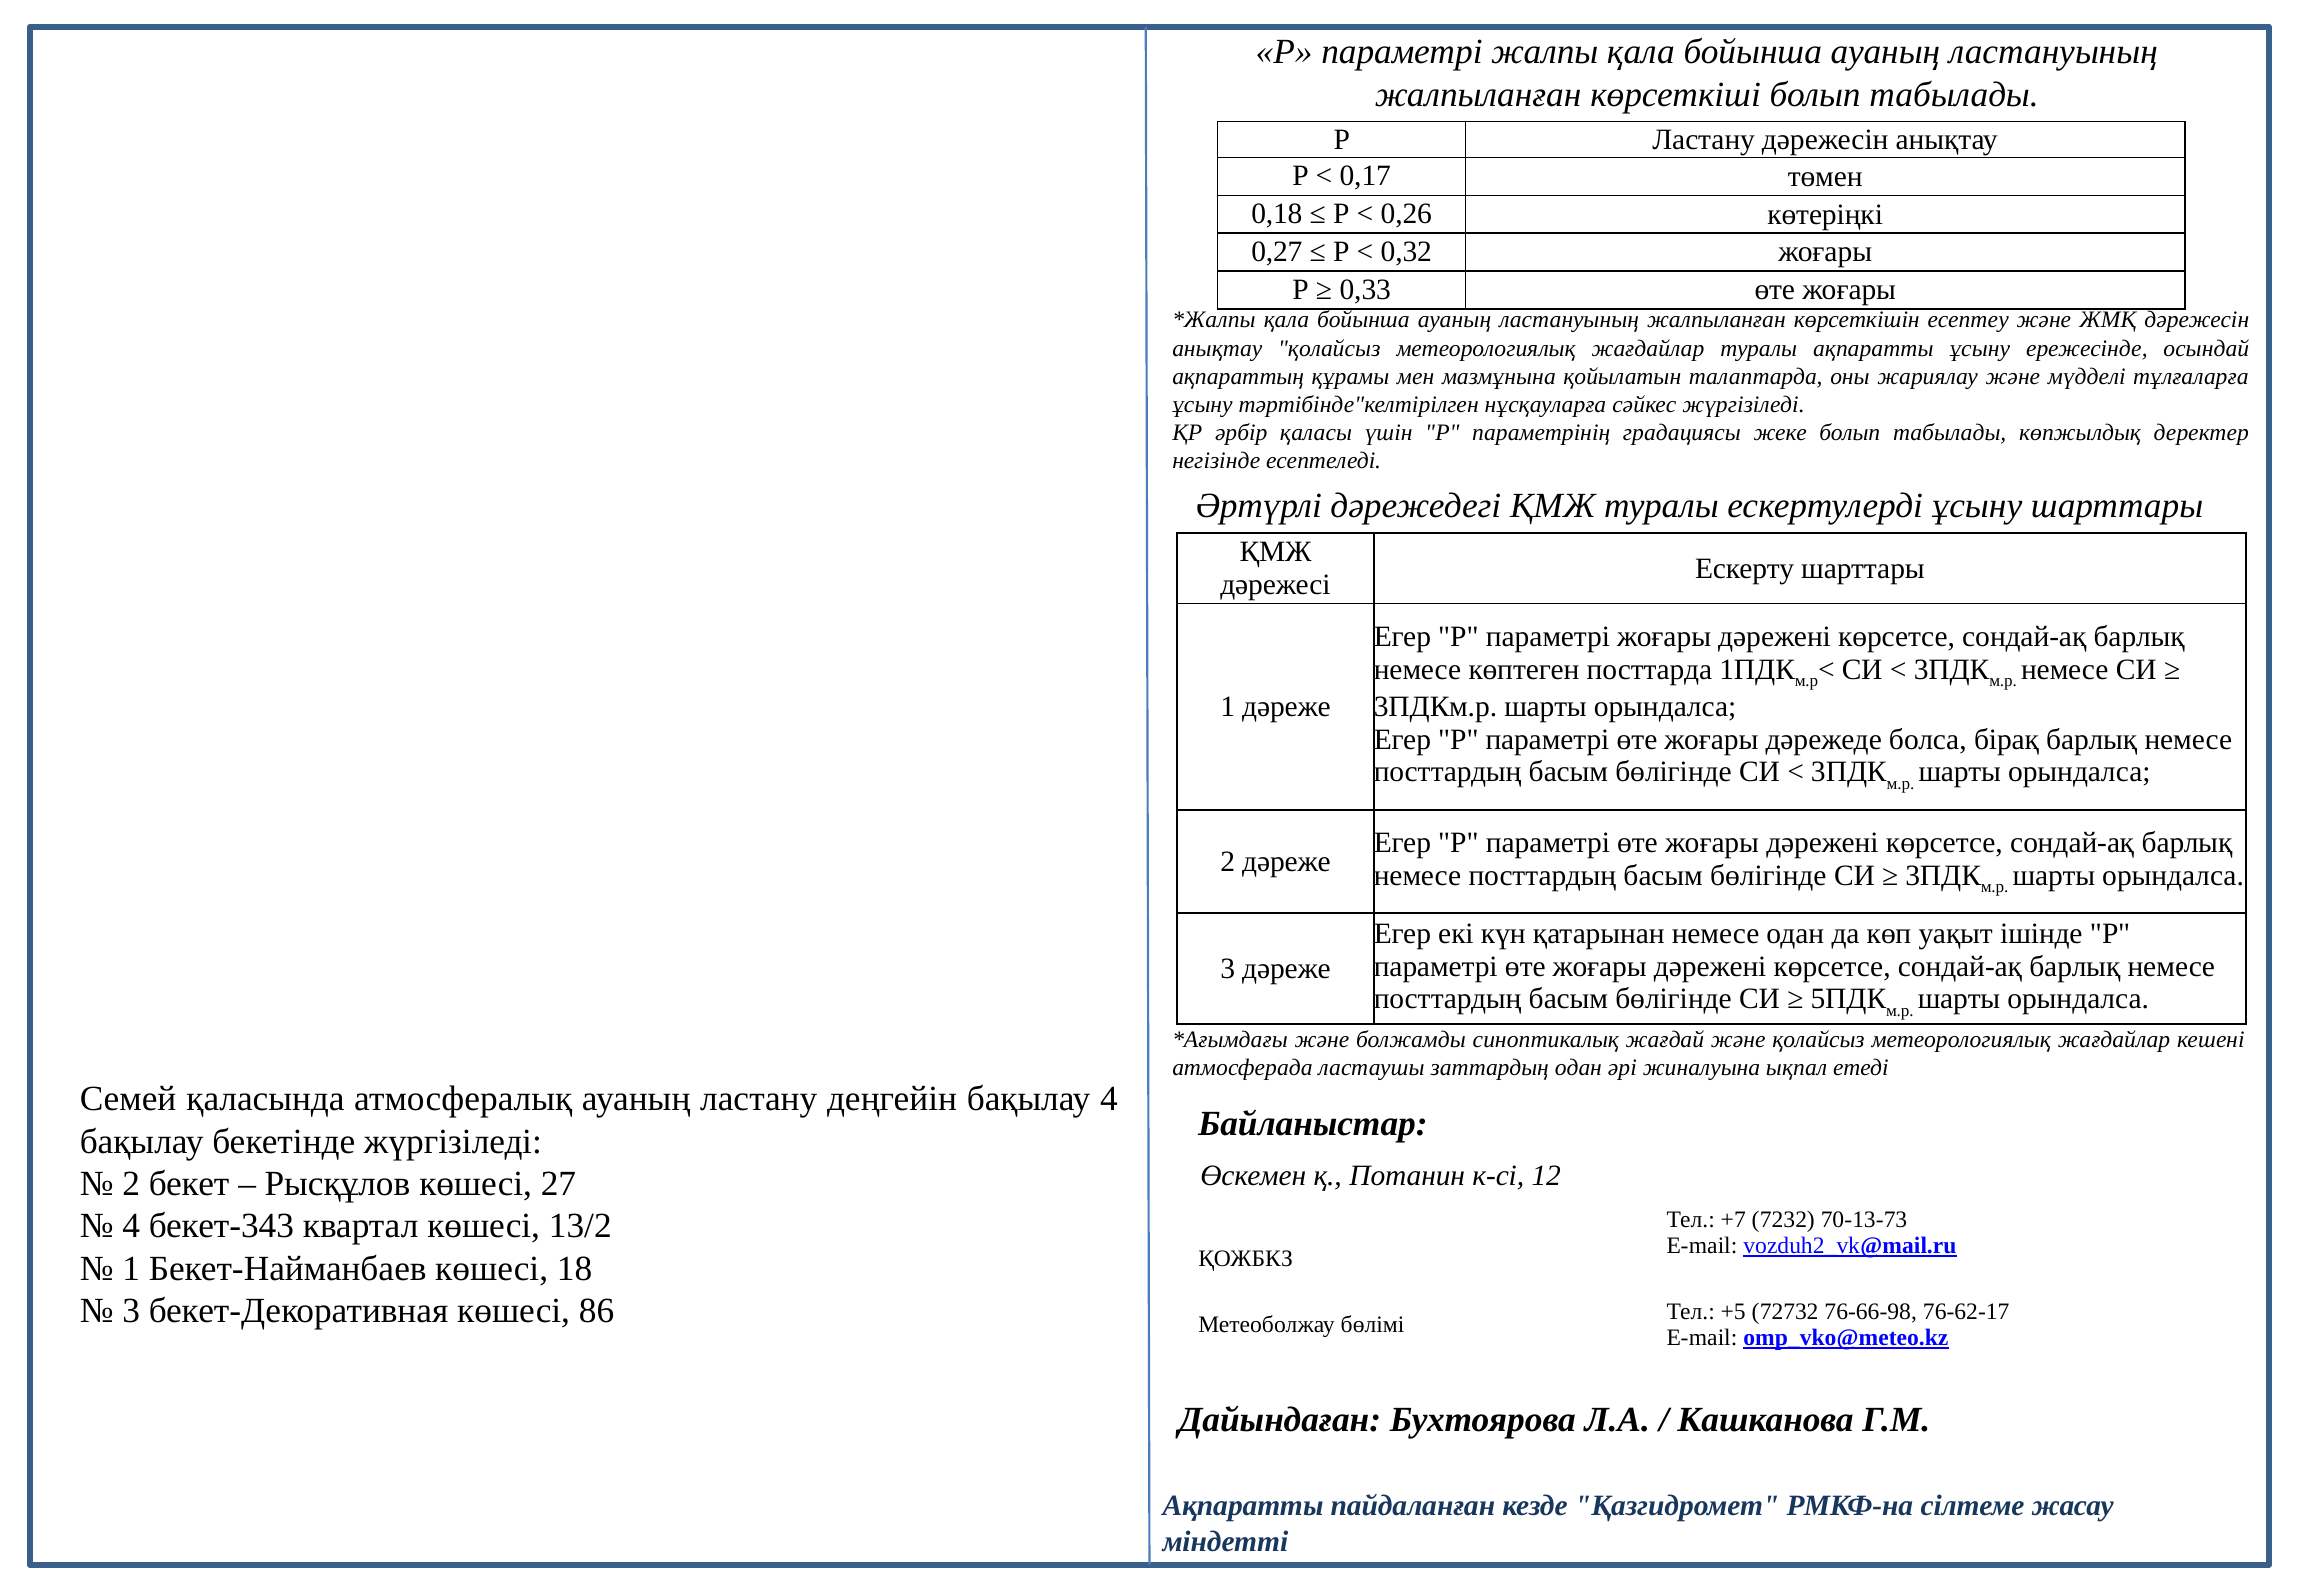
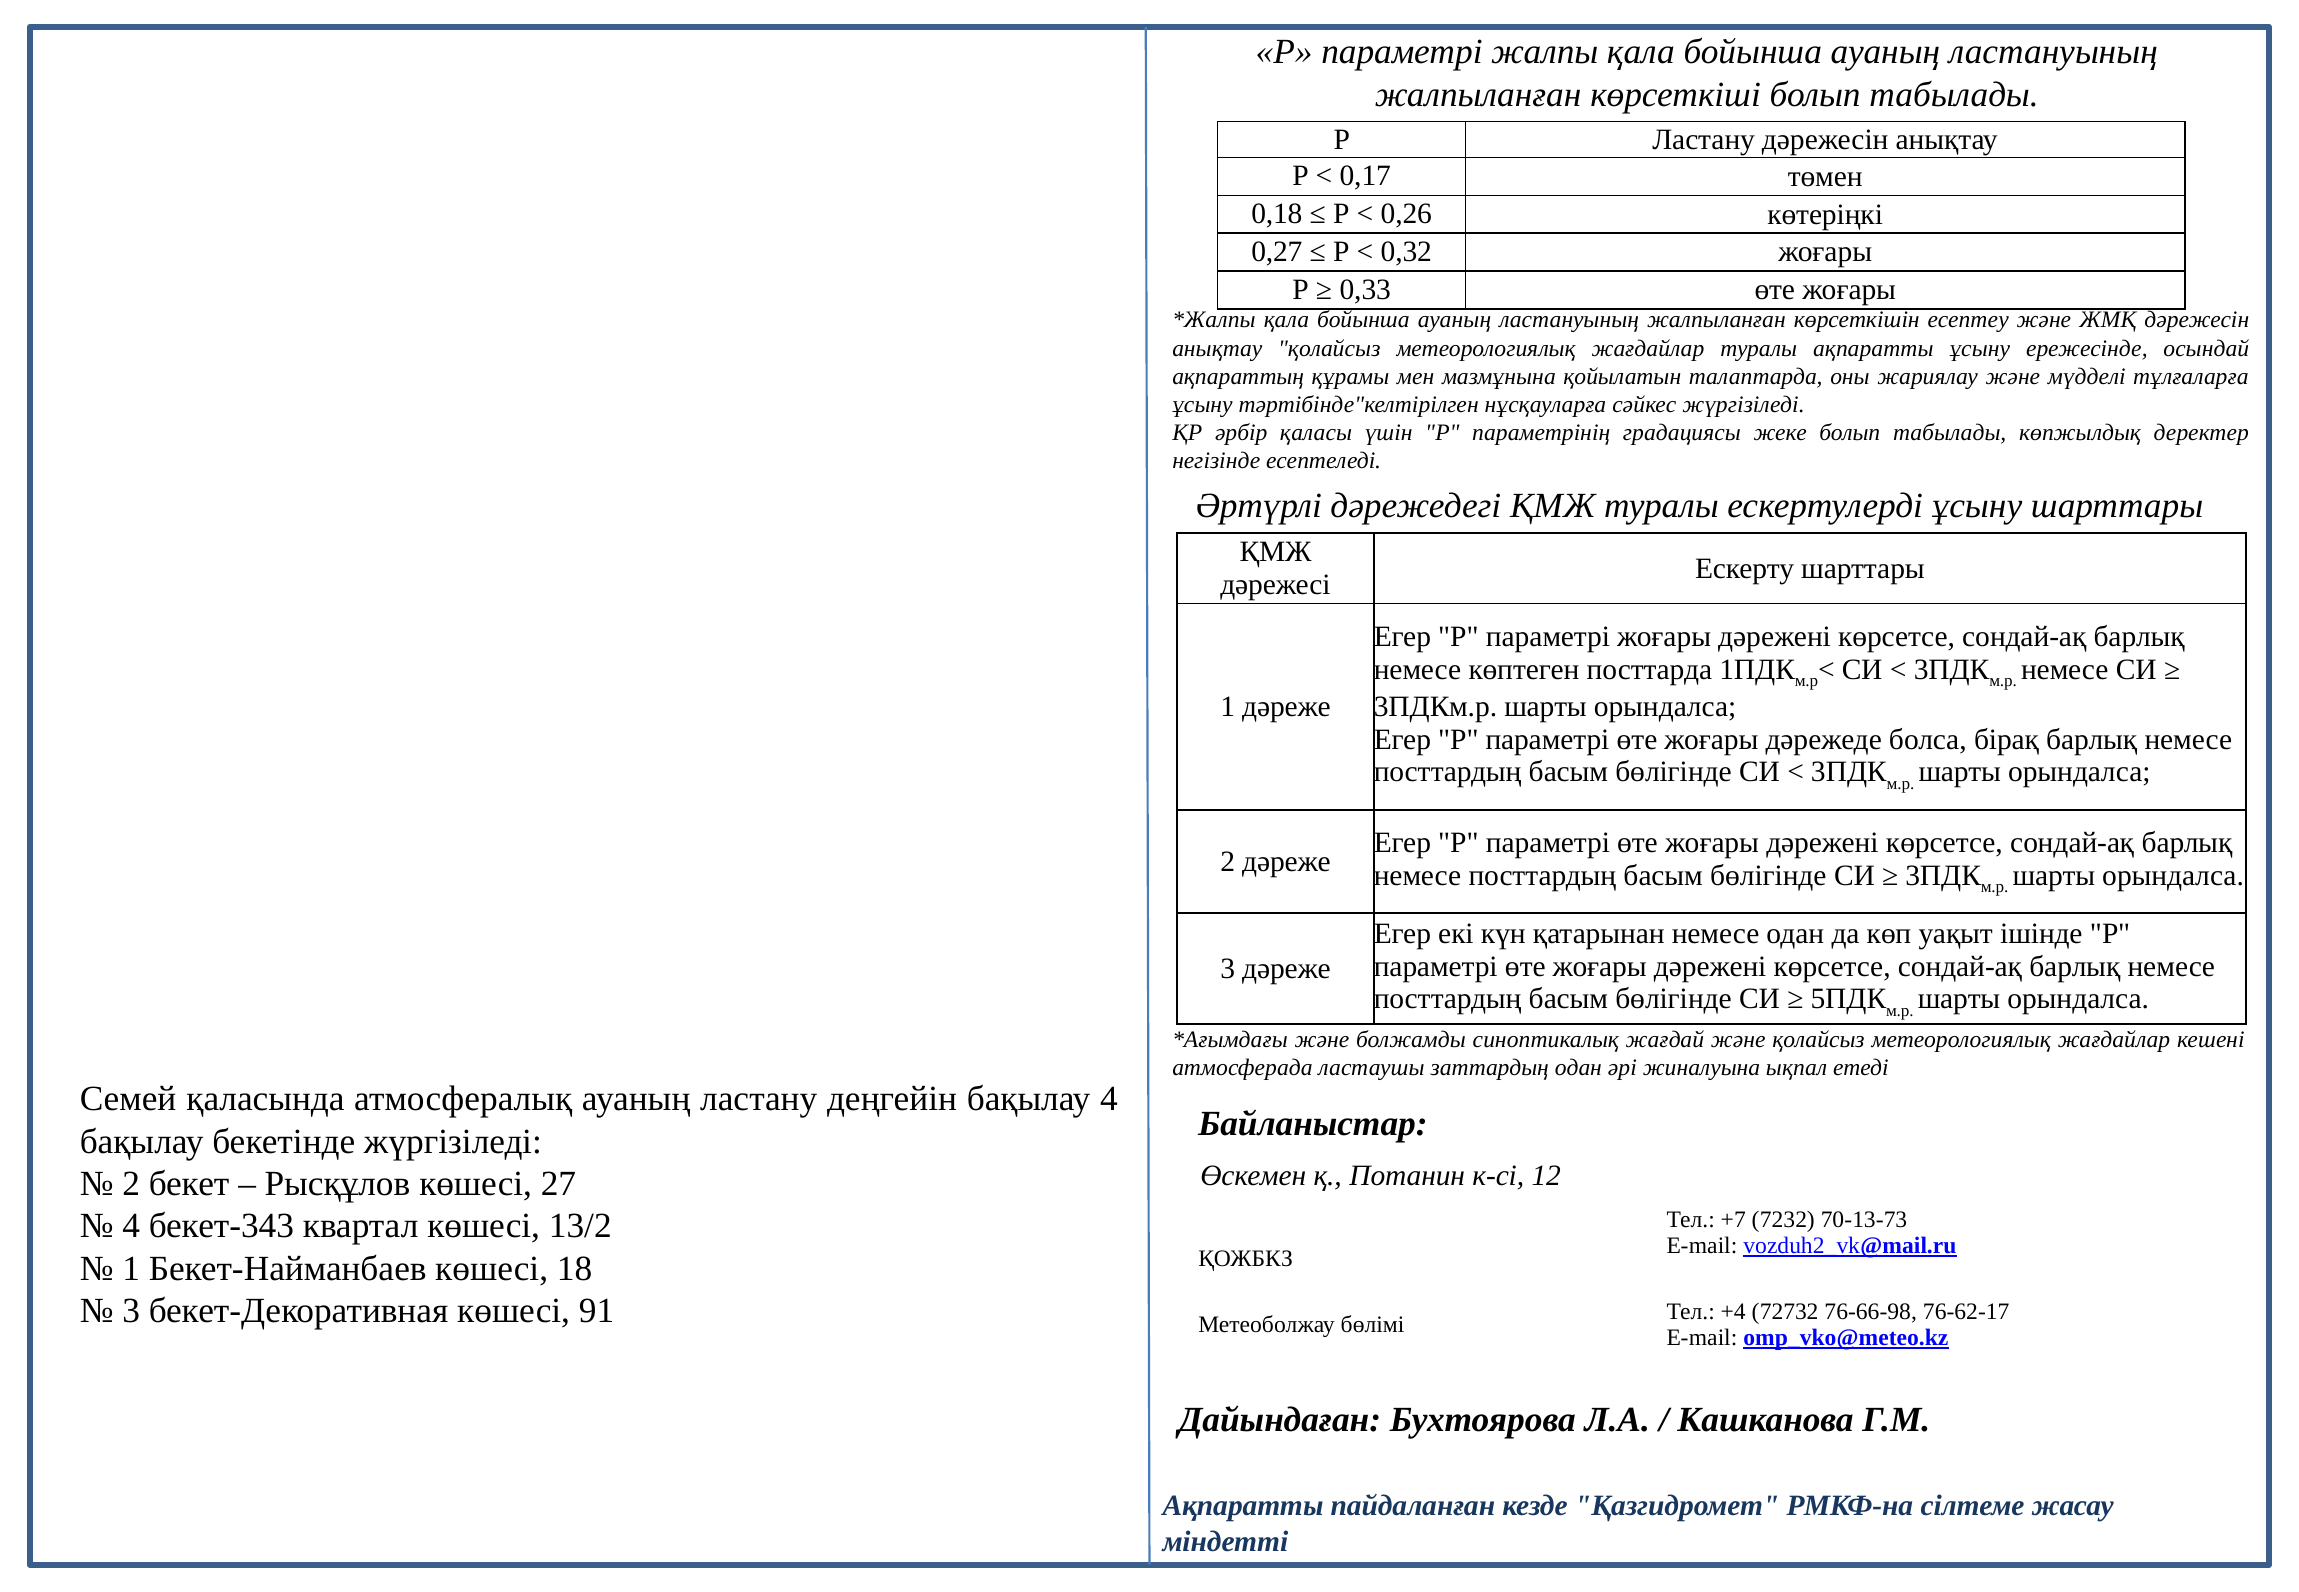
86: 86 -> 91
+5: +5 -> +4
